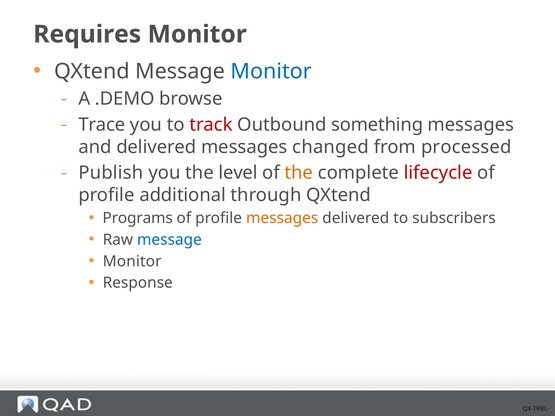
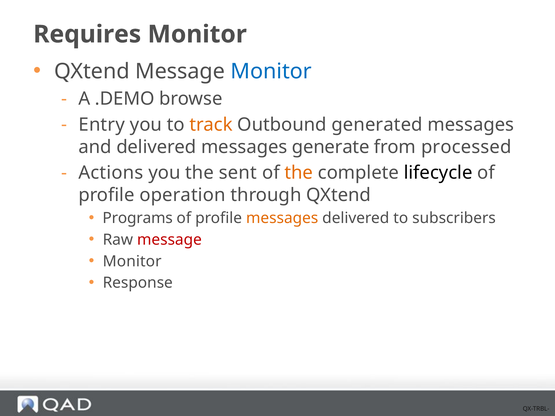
Trace: Trace -> Entry
track colour: red -> orange
something: something -> generated
changed: changed -> generate
Publish: Publish -> Actions
level: level -> sent
lifecycle colour: red -> black
additional: additional -> operation
message at (169, 240) colour: blue -> red
